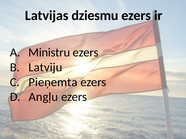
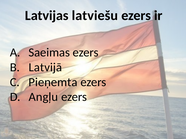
dziesmu: dziesmu -> latviešu
Ministru: Ministru -> Saeimas
Latviju: Latviju -> Latvijā
